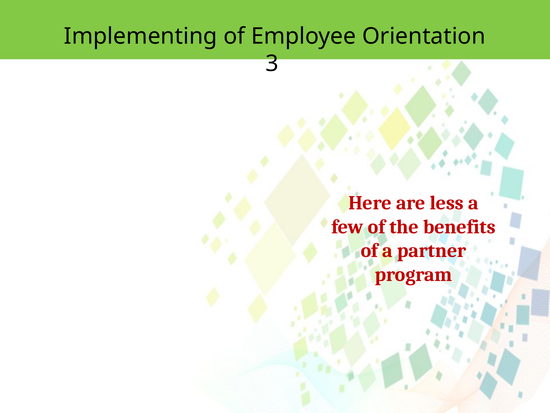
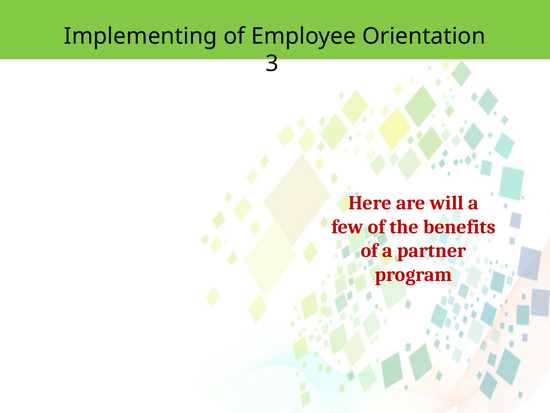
less: less -> will
